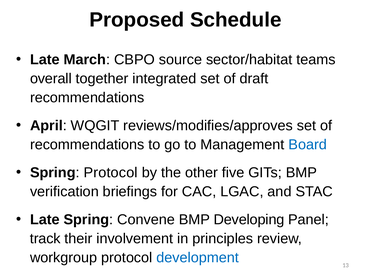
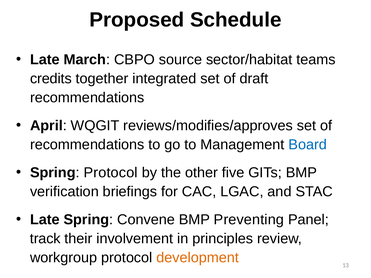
overall: overall -> credits
Developing: Developing -> Preventing
development colour: blue -> orange
